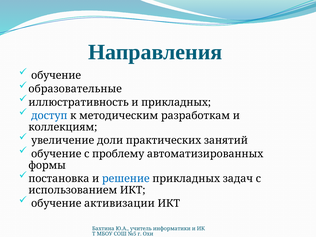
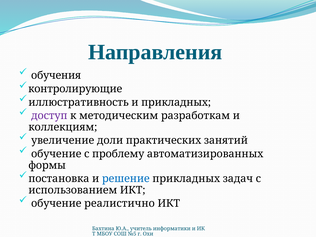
обучение at (56, 75): обучение -> обучения
образовательные: образовательные -> контролирующие
доступ colour: blue -> purple
активизации: активизации -> реалистично
